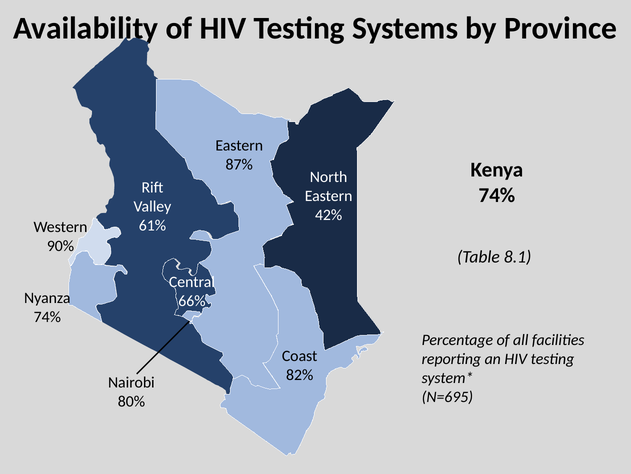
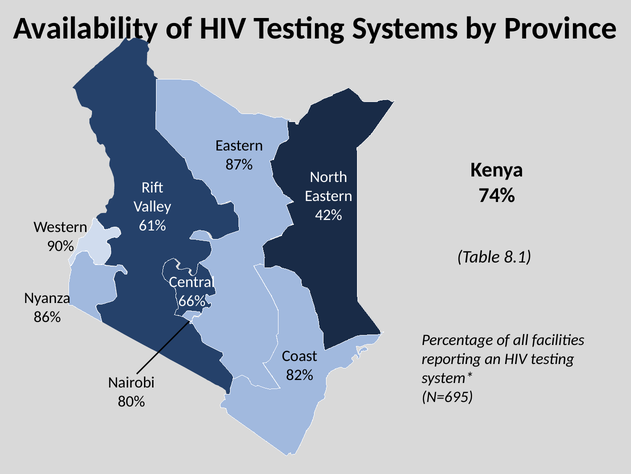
74% at (47, 317): 74% -> 86%
